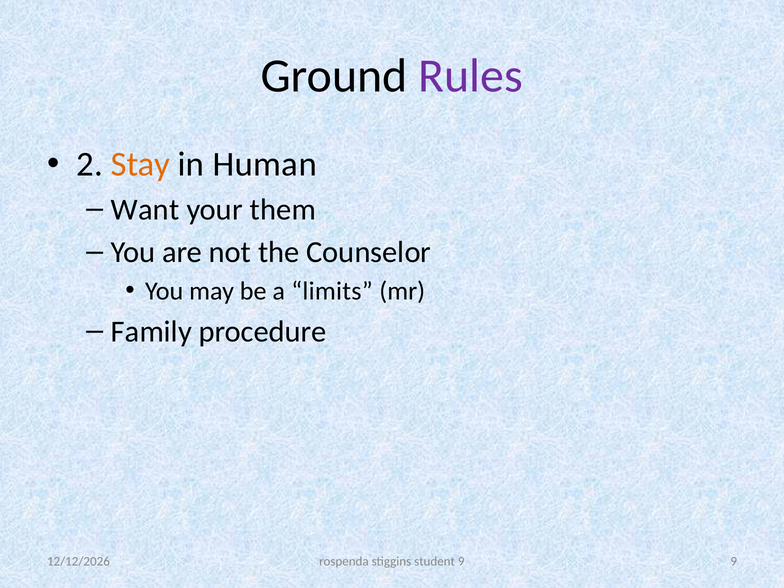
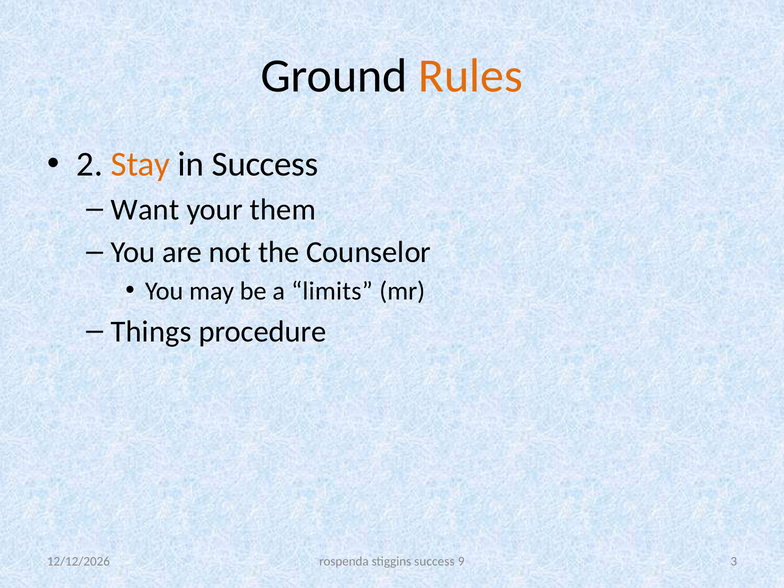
Rules colour: purple -> orange
in Human: Human -> Success
Family: Family -> Things
stiggins student: student -> success
9 9: 9 -> 3
